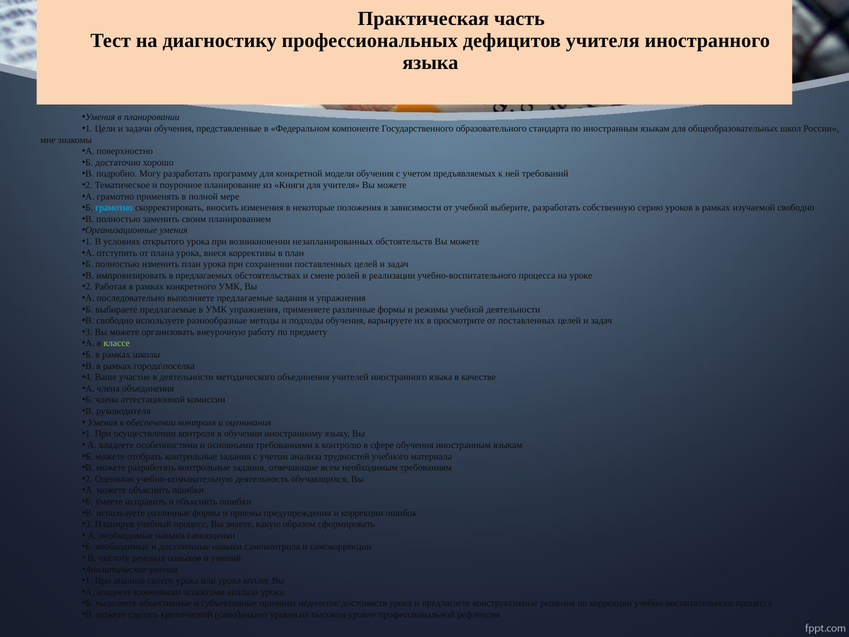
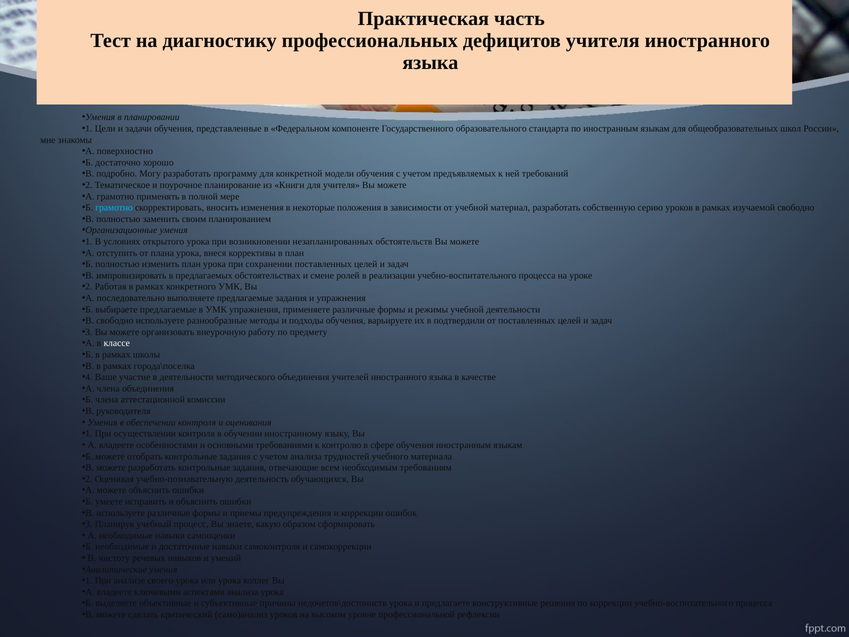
выберите: выберите -> материал
просмотрите: просмотрите -> подтвердили
классе colour: light green -> white
